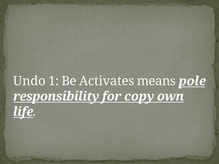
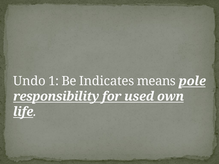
Activates: Activates -> Indicates
copy: copy -> used
